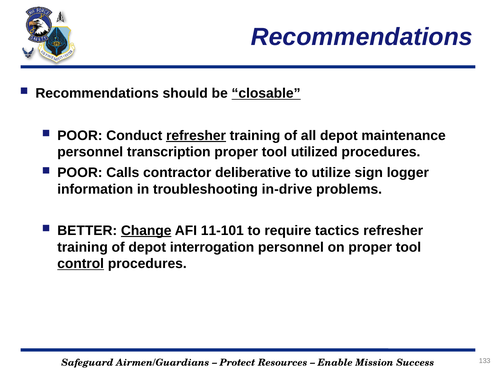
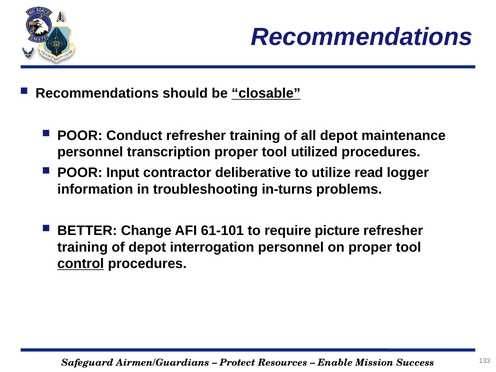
refresher at (196, 136) underline: present -> none
Calls: Calls -> Input
sign: sign -> read
in-drive: in-drive -> in-turns
Change underline: present -> none
11-101: 11-101 -> 61-101
tactics: tactics -> picture
